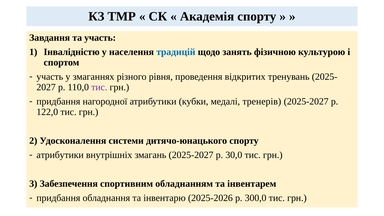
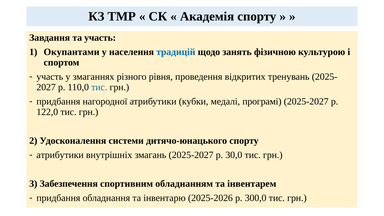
Інвалідністю: Інвалідністю -> Окупантами
тис at (99, 87) colour: purple -> blue
тренерів: тренерів -> програмі
